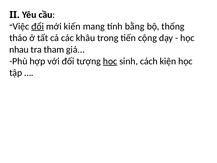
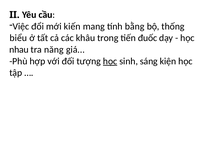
đổi underline: present -> none
thảo: thảo -> biểu
cộng: cộng -> đuốc
tham: tham -> năng
cách: cách -> sáng
